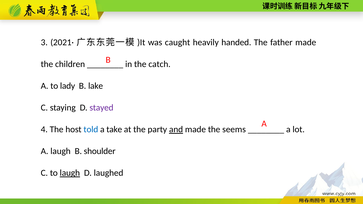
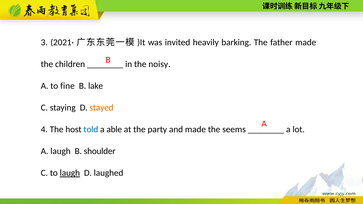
caught: caught -> invited
handed: handed -> barking
catch: catch -> noisy
lady: lady -> fine
stayed colour: purple -> orange
take: take -> able
and underline: present -> none
